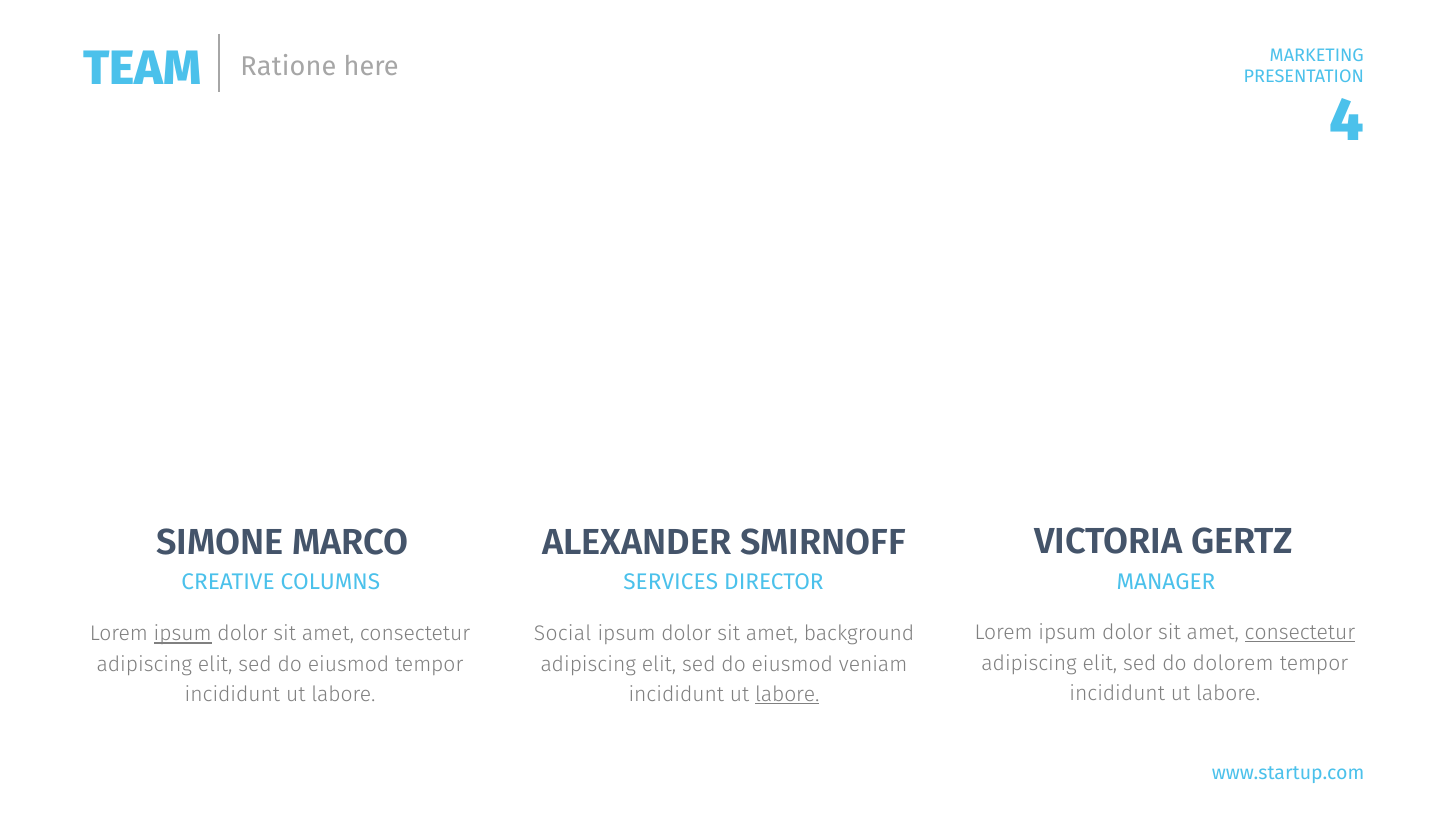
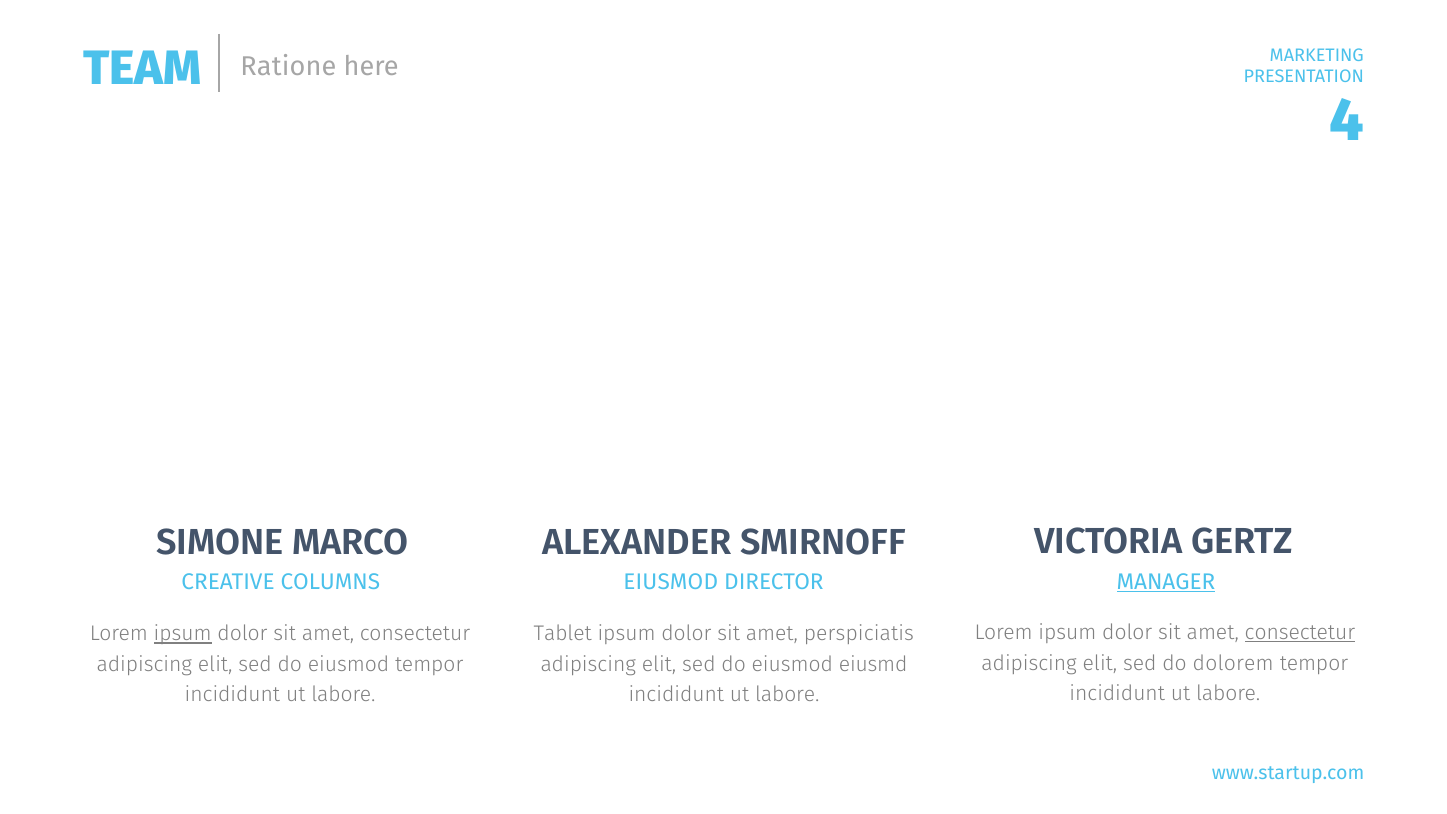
MANAGER underline: none -> present
SERVICES at (671, 582): SERVICES -> EIUSMOD
Social: Social -> Tablet
background: background -> perspiciatis
veniam: veniam -> eiusmd
labore at (787, 695) underline: present -> none
